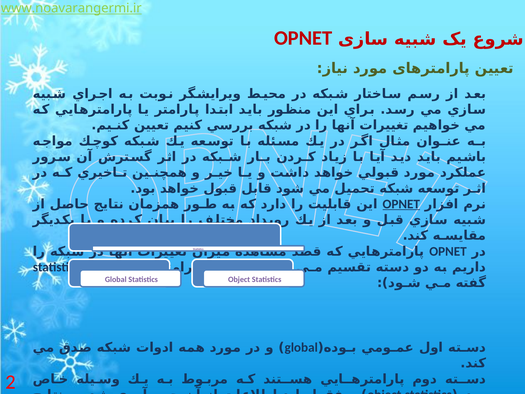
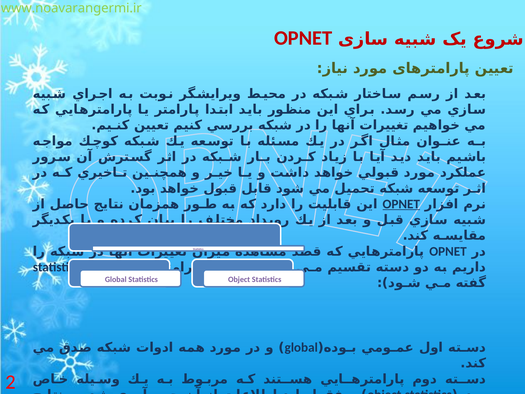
www.noavarangermi.ir underline: present -> none
